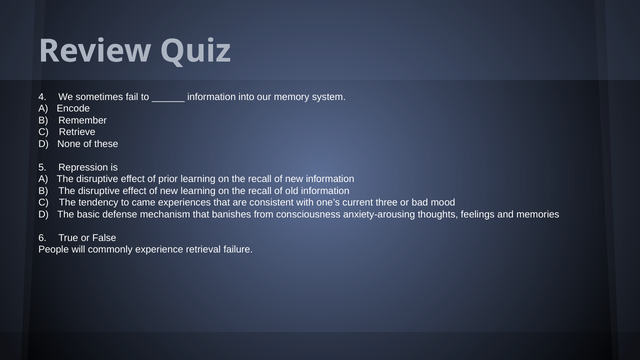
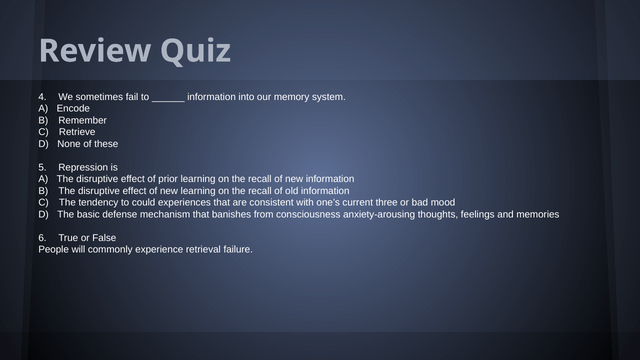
came: came -> could
